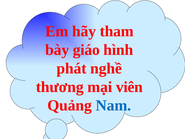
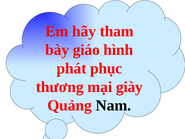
nghề: nghề -> phục
viên: viên -> giày
Nam colour: blue -> black
